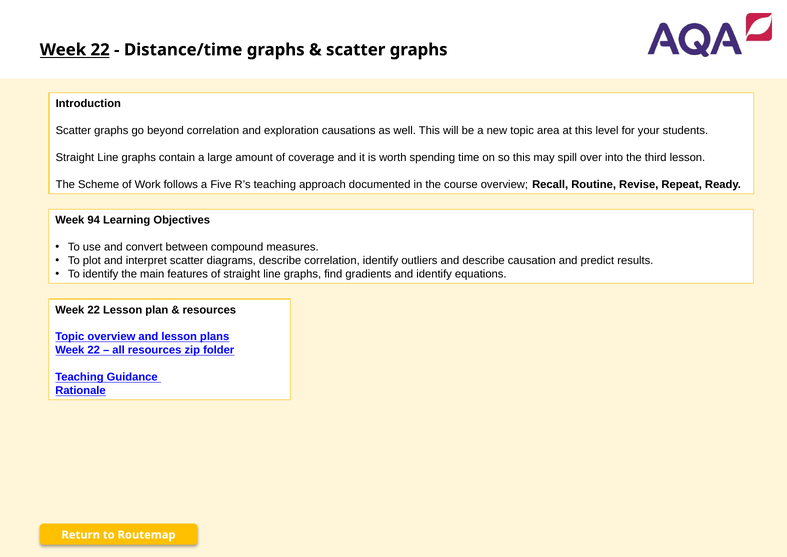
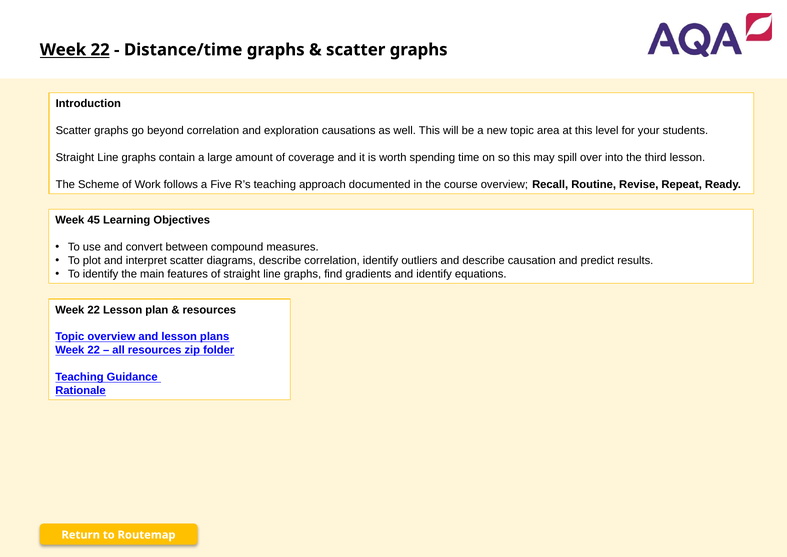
94: 94 -> 45
